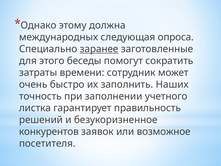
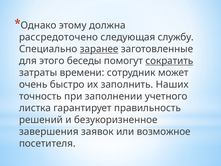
международных: международных -> рассредоточено
опроса: опроса -> службу
сократить underline: none -> present
конкурентов: конкурентов -> завершения
